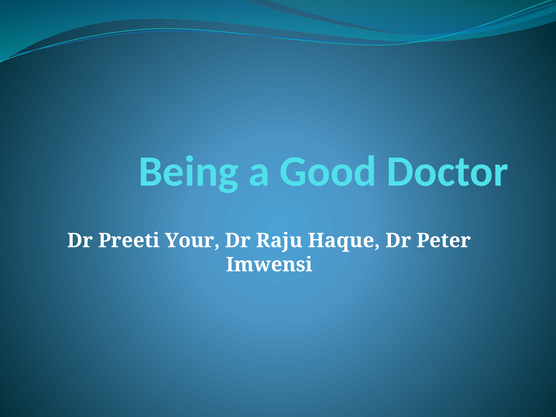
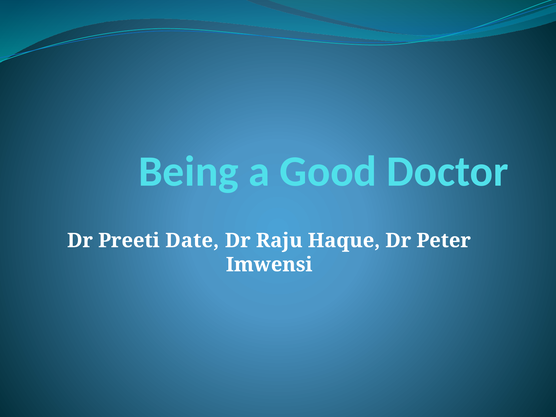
Your: Your -> Date
